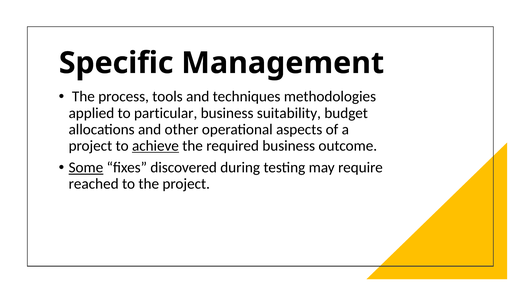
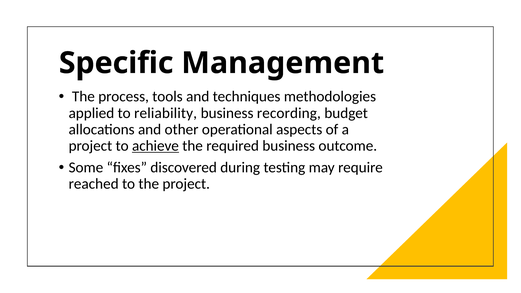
particular: particular -> reliability
suitability: suitability -> recording
Some underline: present -> none
